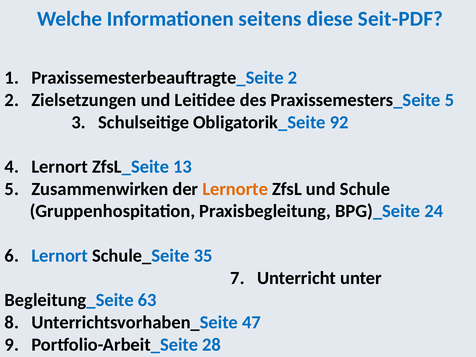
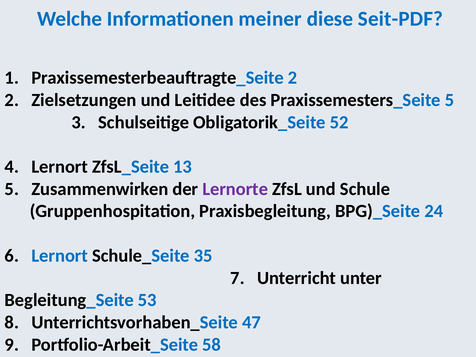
seitens: seitens -> meiner
92: 92 -> 52
Lernorte colour: orange -> purple
63: 63 -> 53
28: 28 -> 58
